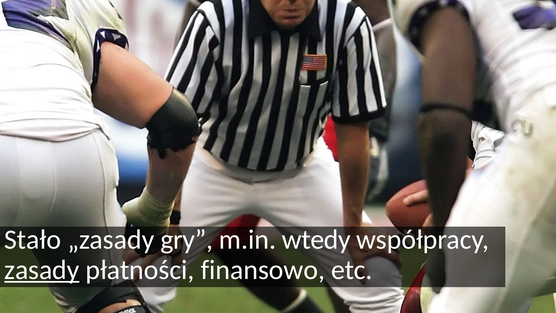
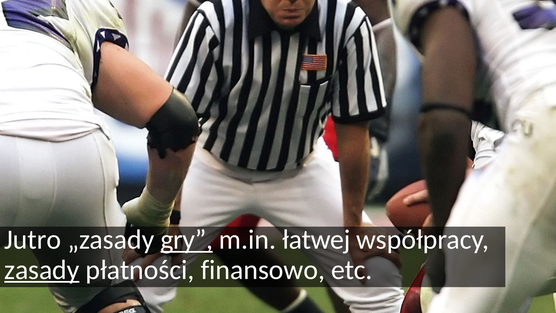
Stało: Stało -> Jutro
gry underline: none -> present
wtedy: wtedy -> łatwej
